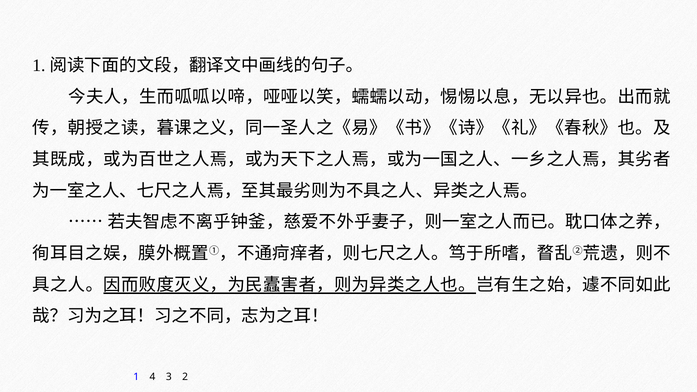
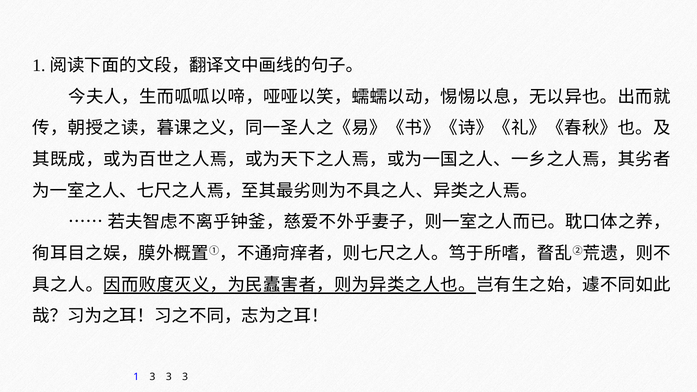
1 4: 4 -> 3
2 at (185, 377): 2 -> 3
